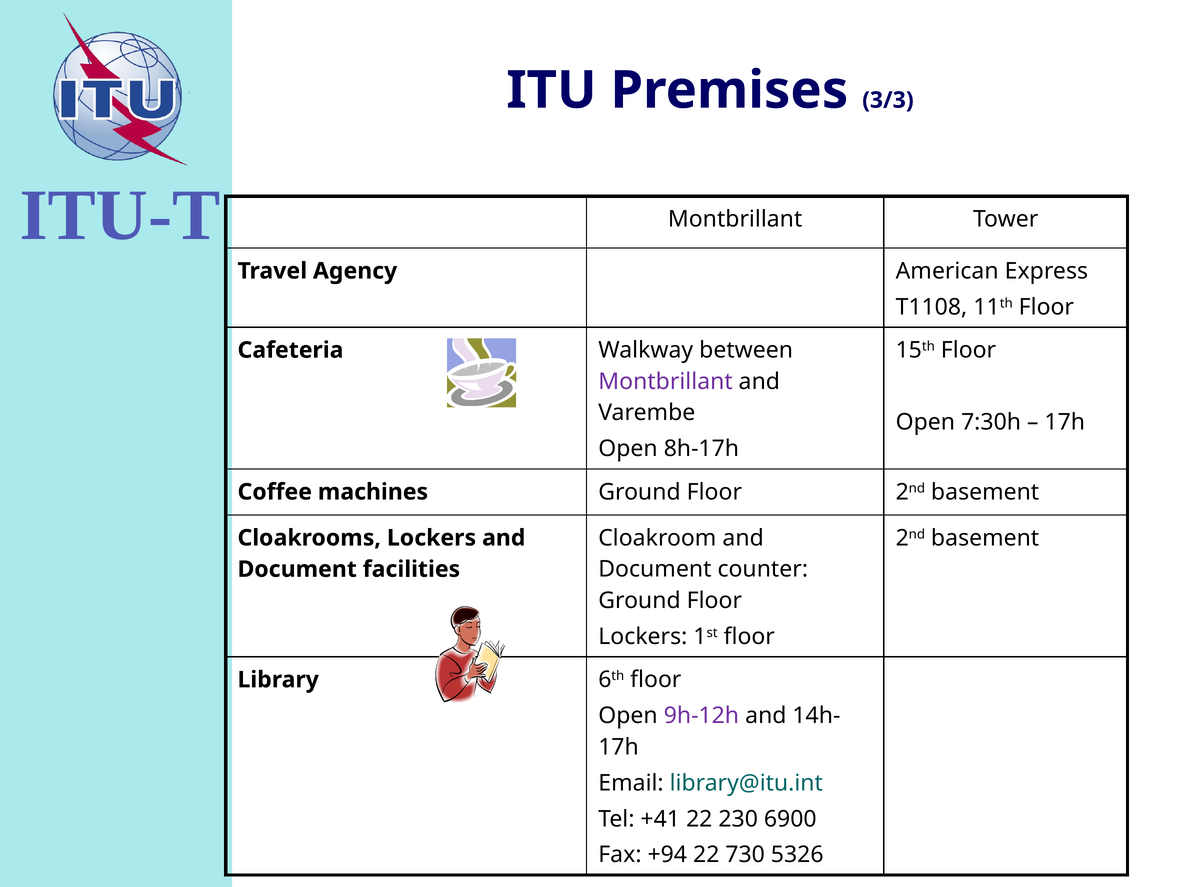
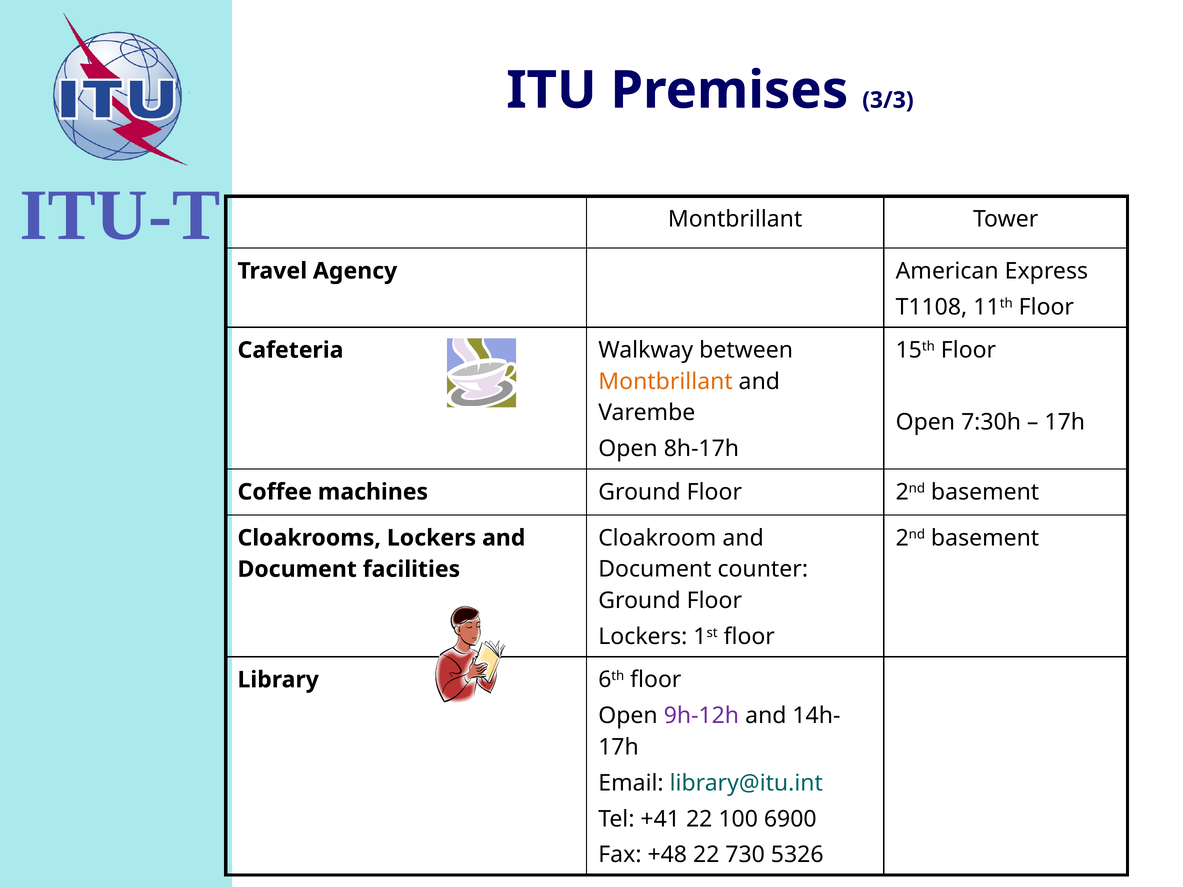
Montbrillant at (666, 382) colour: purple -> orange
230: 230 -> 100
+94: +94 -> +48
